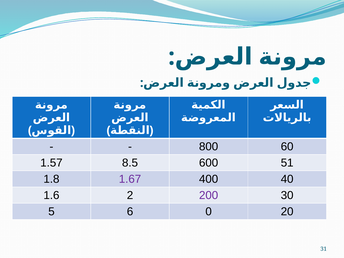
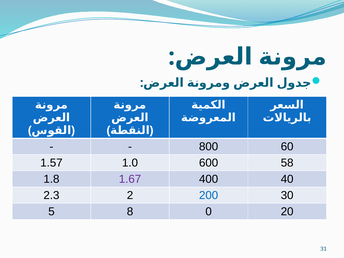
8.5: 8.5 -> 1.0
51: 51 -> 58
1.6: 1.6 -> 2.3
200 colour: purple -> blue
6: 6 -> 8
